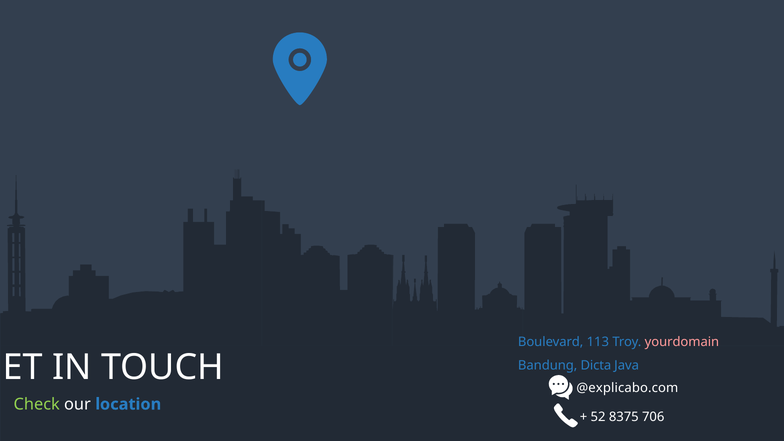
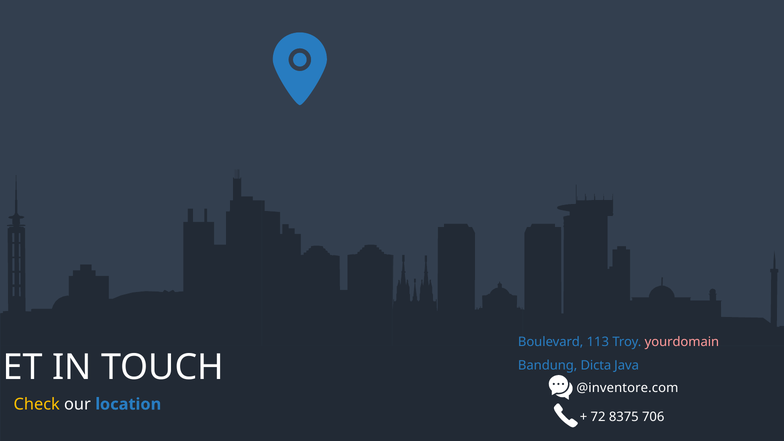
@explicabo.com: @explicabo.com -> @inventore.com
Check colour: light green -> yellow
52: 52 -> 72
